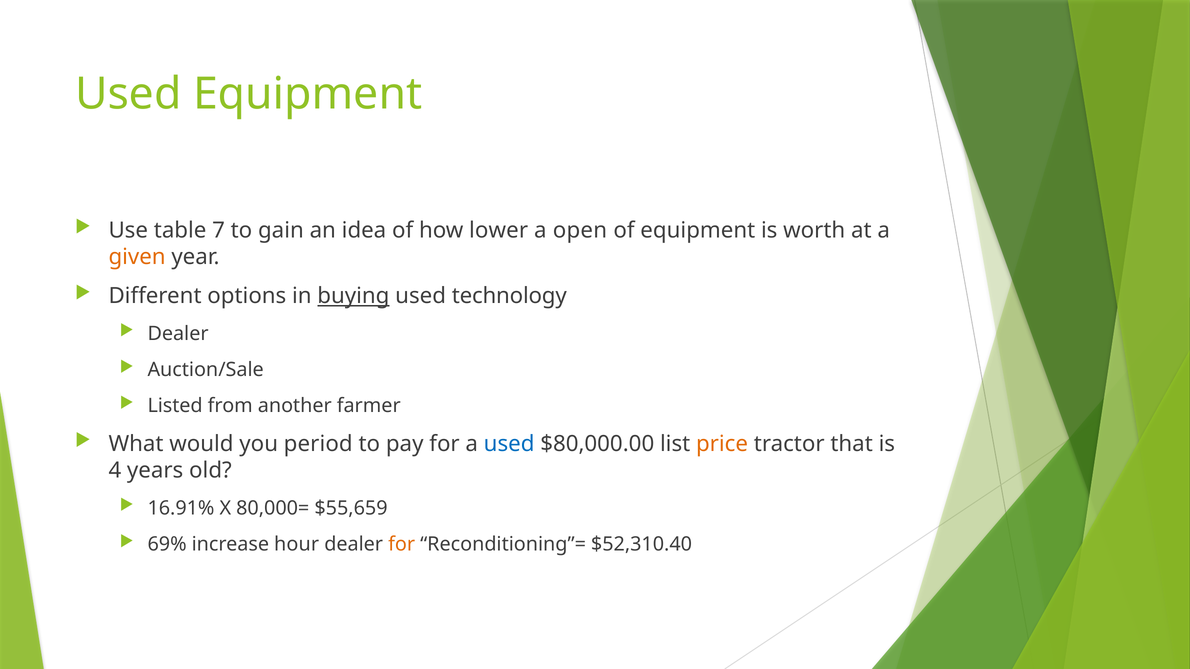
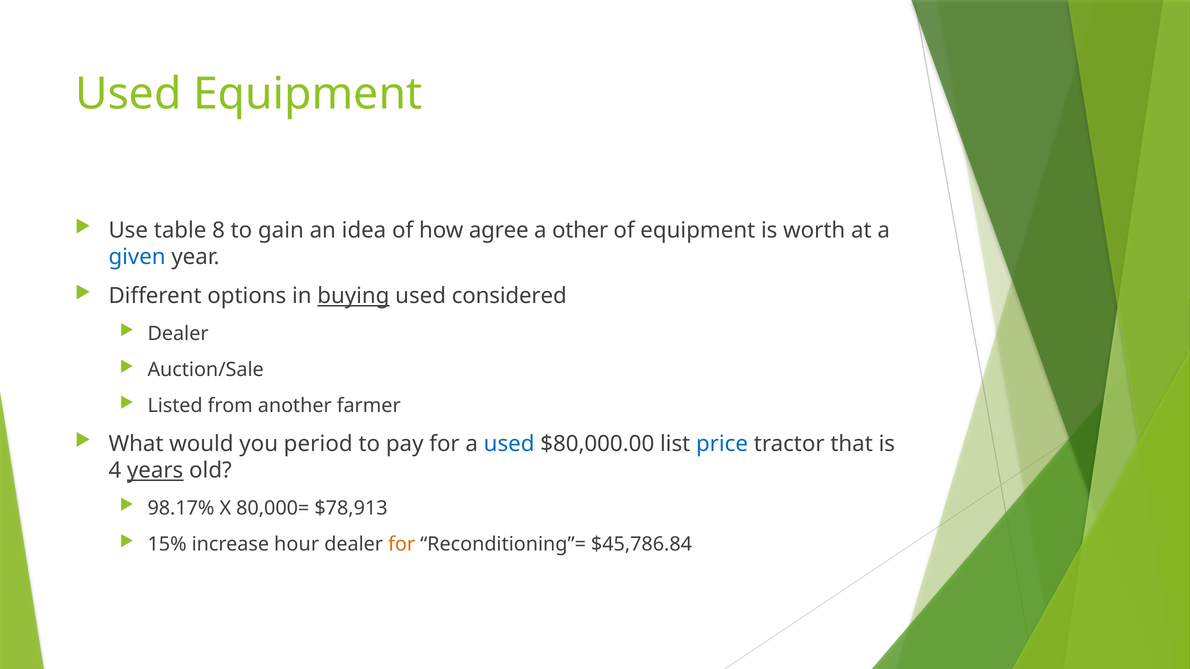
7: 7 -> 8
lower: lower -> agree
open: open -> other
given colour: orange -> blue
technology: technology -> considered
price colour: orange -> blue
years underline: none -> present
16.91%: 16.91% -> 98.17%
$55,659: $55,659 -> $78,913
69%: 69% -> 15%
$52,310.40: $52,310.40 -> $45,786.84
